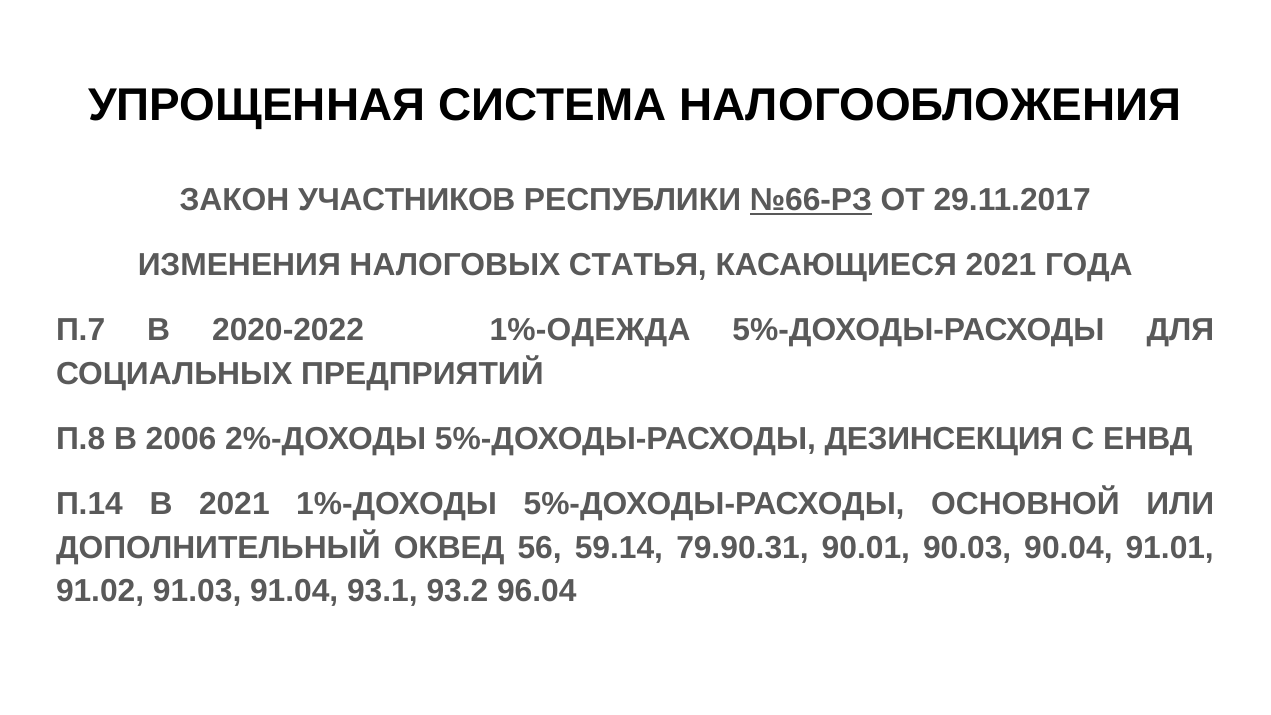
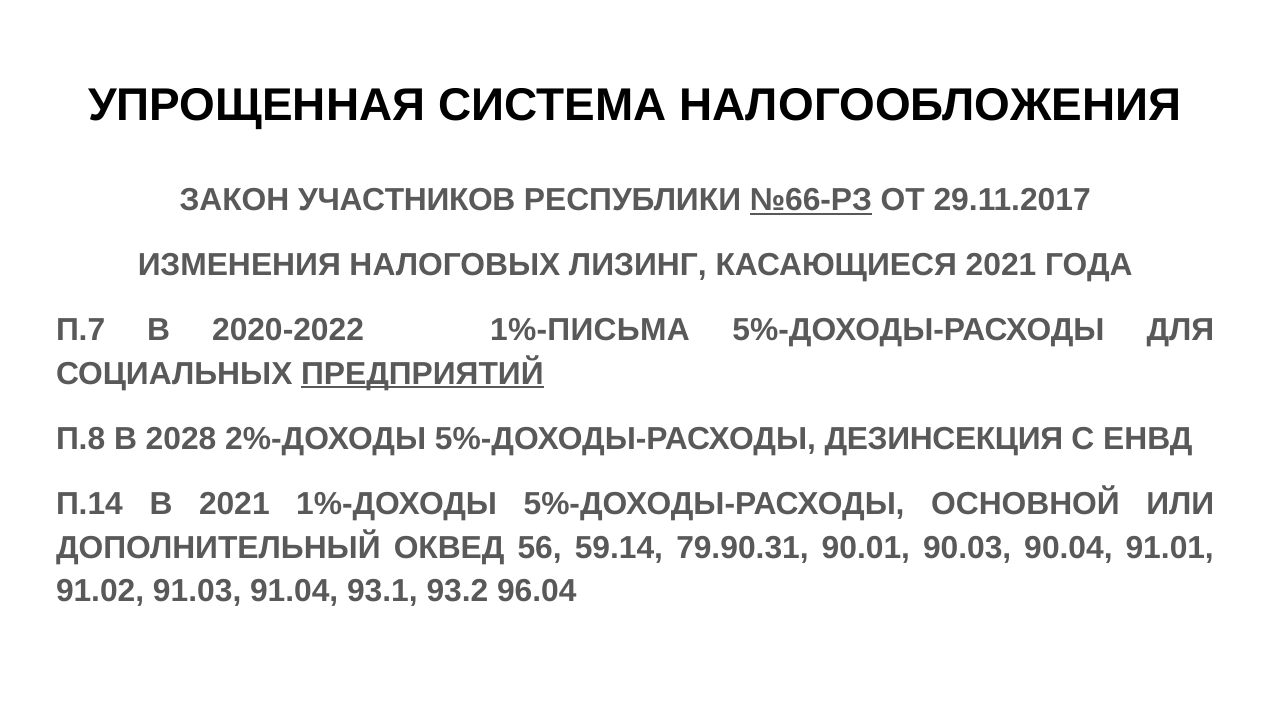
СТАТЬЯ: СТАТЬЯ -> ЛИЗИНГ
1%-ОДЕЖДА: 1%-ОДЕЖДА -> 1%-ПИСЬМА
ПРЕДПРИЯТИЙ underline: none -> present
2006: 2006 -> 2028
